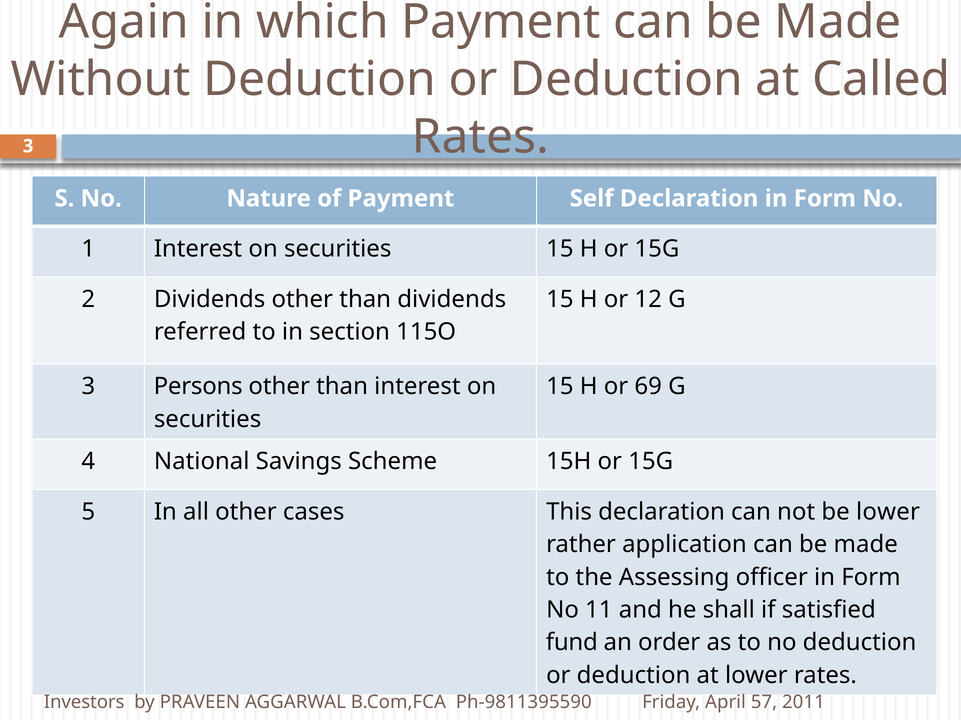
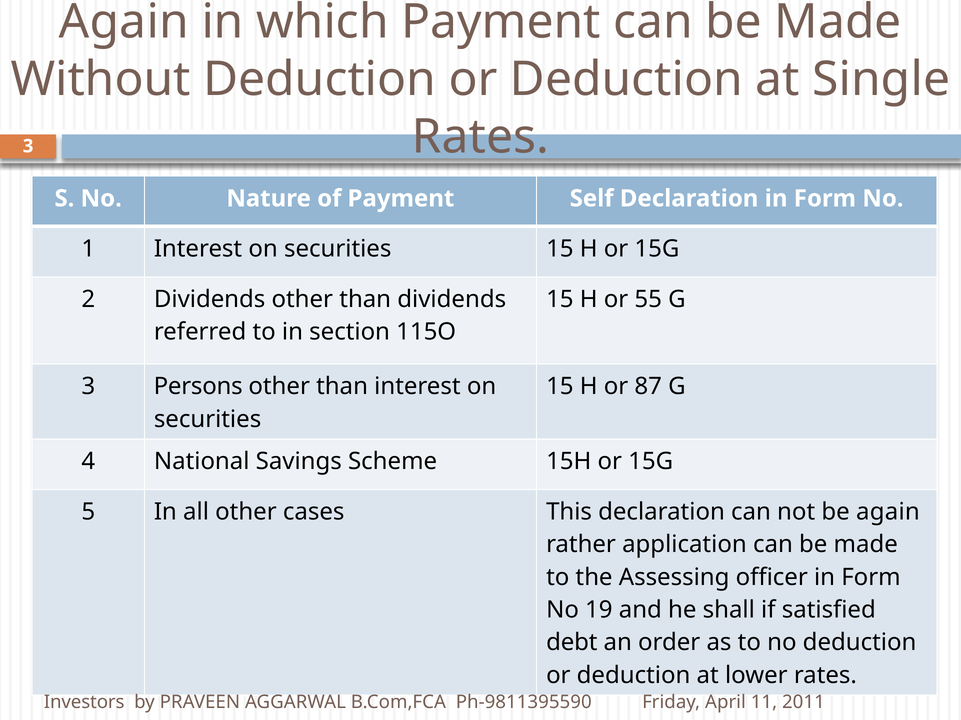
Called: Called -> Single
12: 12 -> 55
69: 69 -> 87
be lower: lower -> again
11: 11 -> 19
fund: fund -> debt
57: 57 -> 11
